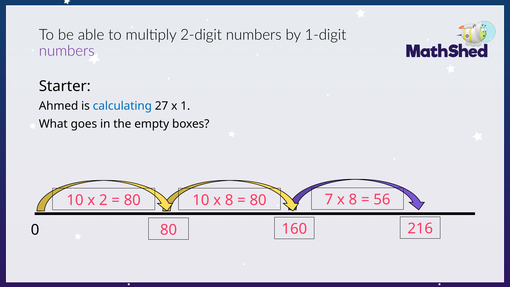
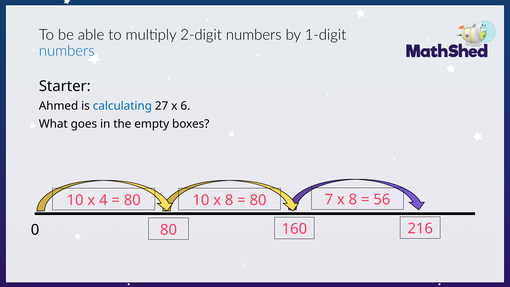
numbers at (67, 51) colour: purple -> blue
1: 1 -> 6
2: 2 -> 4
